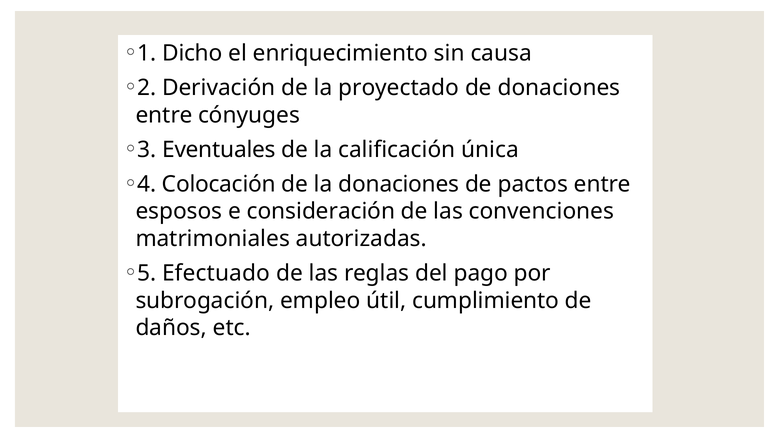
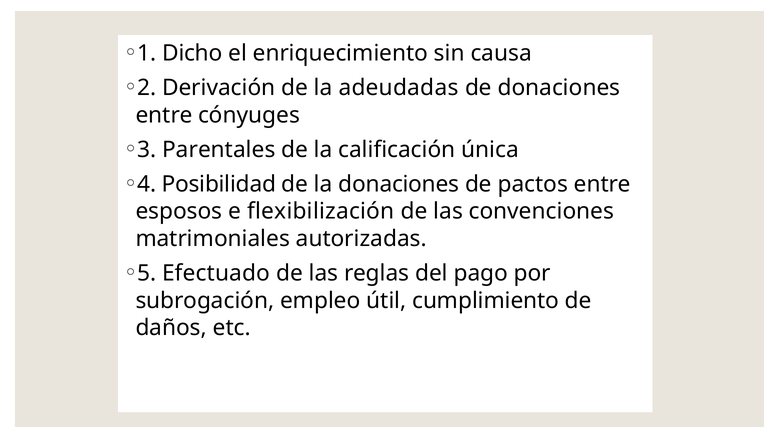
proyectado: proyectado -> adeudadas
Eventuales: Eventuales -> Parentales
Colocación: Colocación -> Posibilidad
consideración: consideración -> flexibilización
